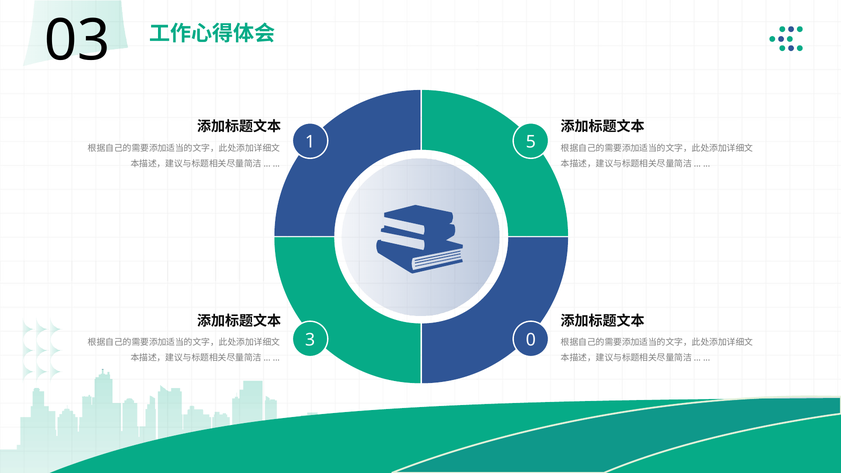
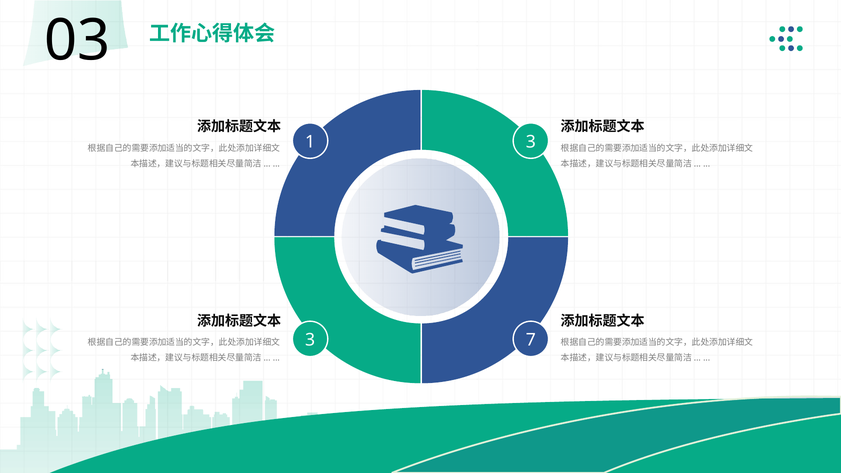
1 5: 5 -> 3
0: 0 -> 7
